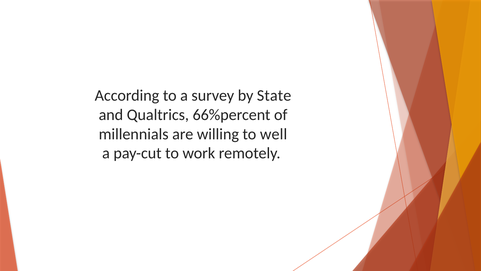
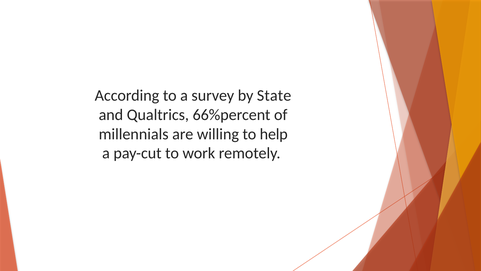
well: well -> help
